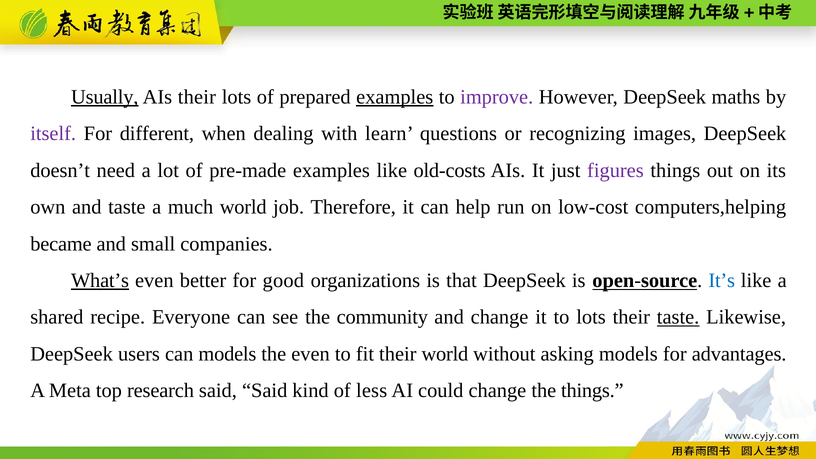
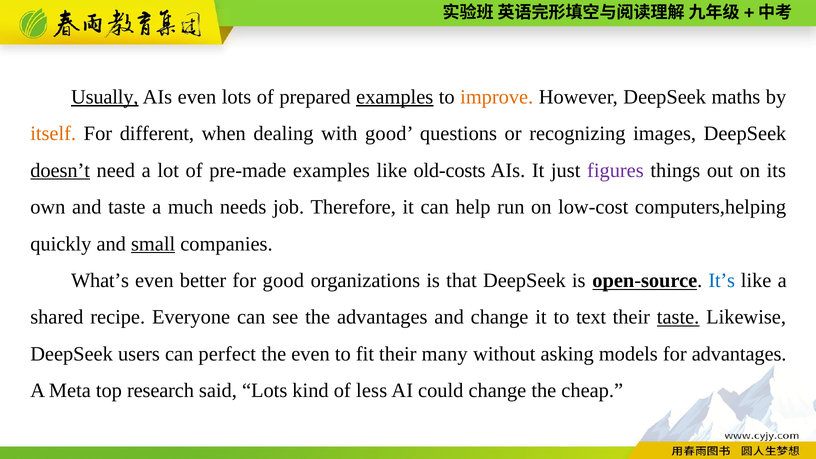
AIs their: their -> even
improve colour: purple -> orange
itself colour: purple -> orange
with learn: learn -> good
doesn’t underline: none -> present
much world: world -> needs
became: became -> quickly
small underline: none -> present
What’s underline: present -> none
the community: community -> advantages
to lots: lots -> text
can models: models -> perfect
their world: world -> many
said Said: Said -> Lots
the things: things -> cheap
